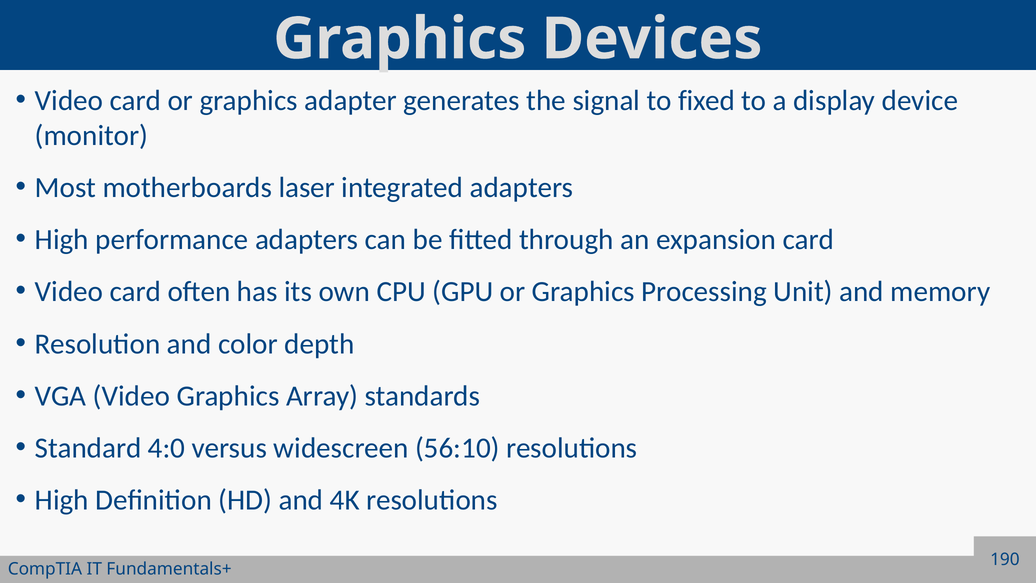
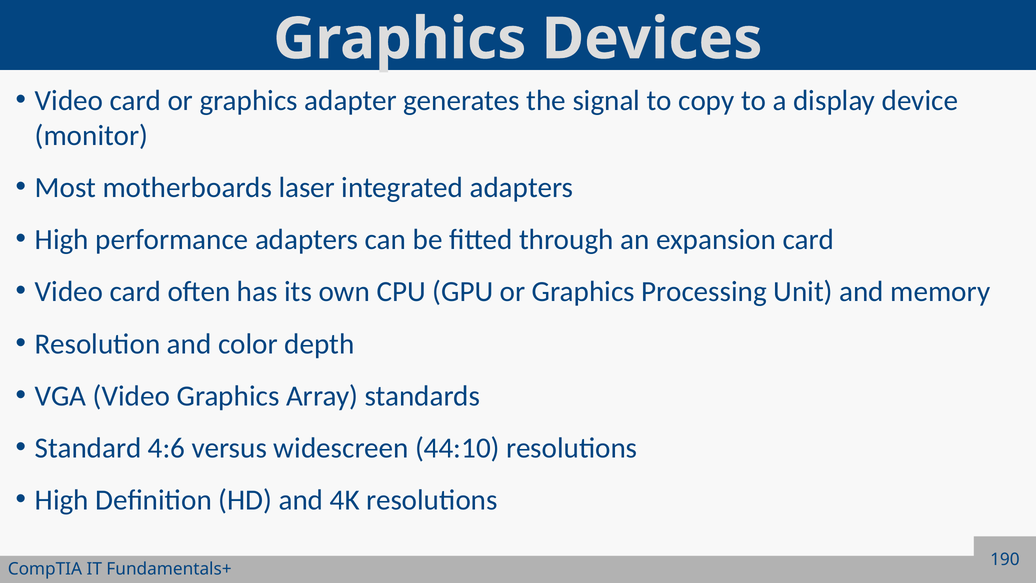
fixed: fixed -> copy
4:0: 4:0 -> 4:6
56:10: 56:10 -> 44:10
